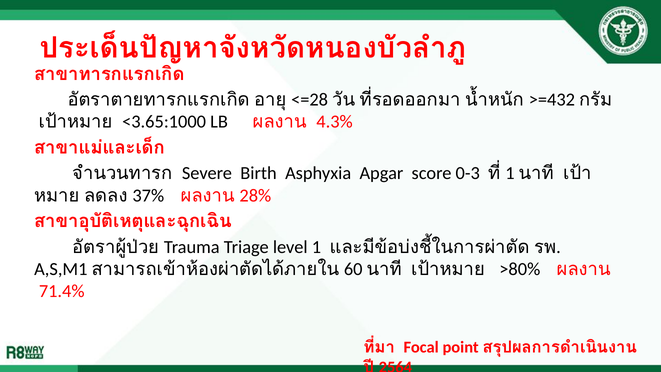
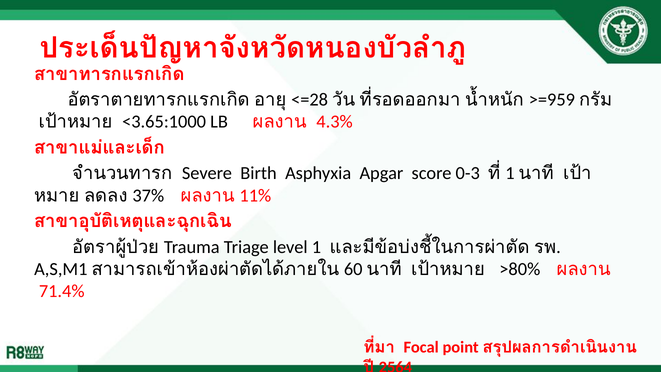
>=432: >=432 -> >=959
28%: 28% -> 11%
